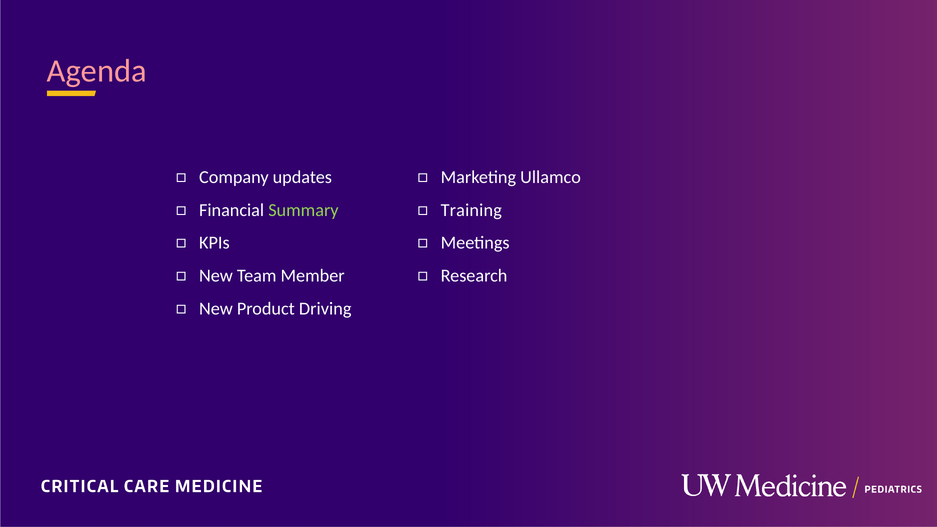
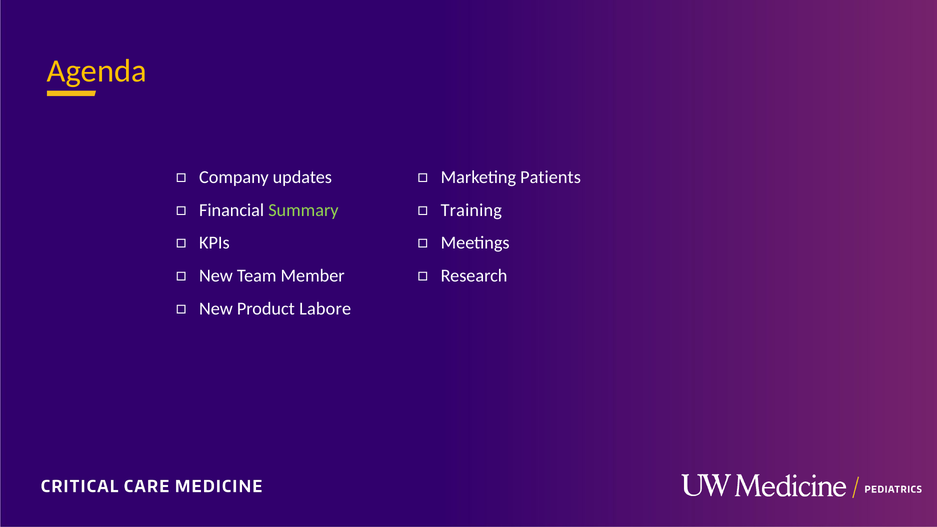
Agenda colour: pink -> yellow
Ullamco: Ullamco -> Patients
Driving: Driving -> Labore
